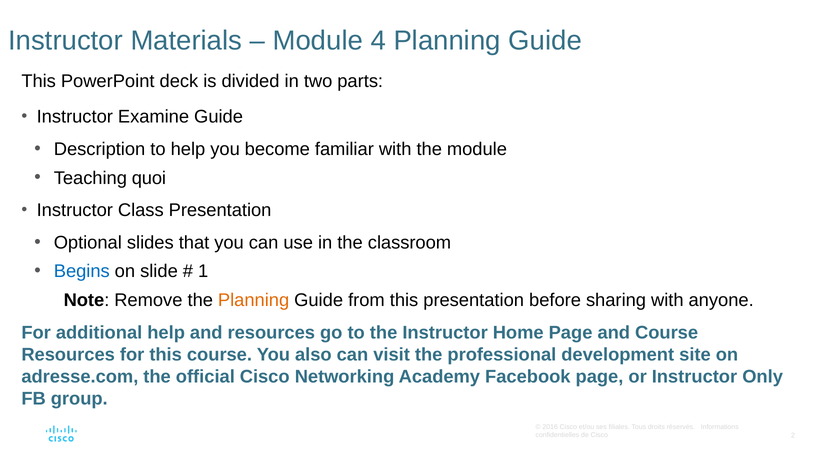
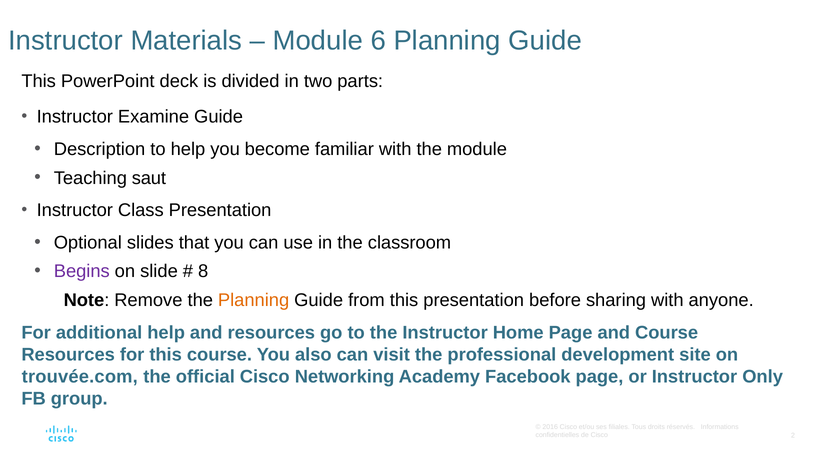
4: 4 -> 6
quoi: quoi -> saut
Begins colour: blue -> purple
1: 1 -> 8
adresse.com: adresse.com -> trouvée.com
